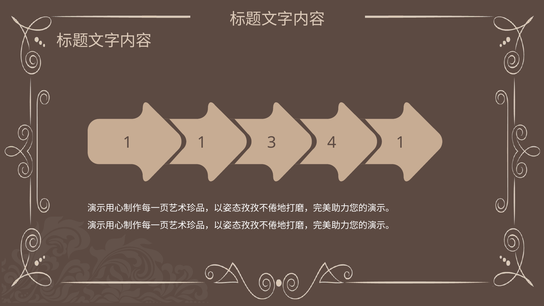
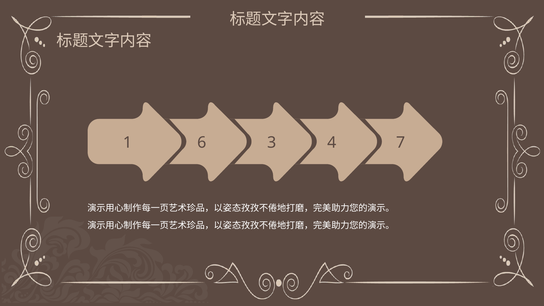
1 1: 1 -> 6
4 1: 1 -> 7
